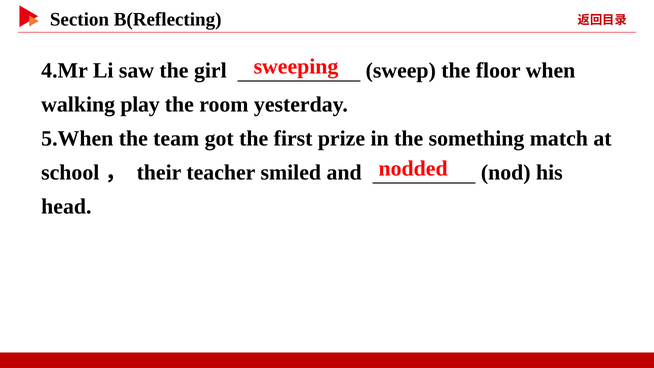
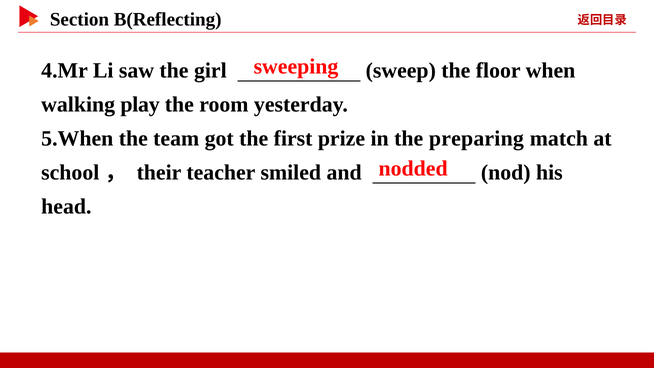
something: something -> preparing
